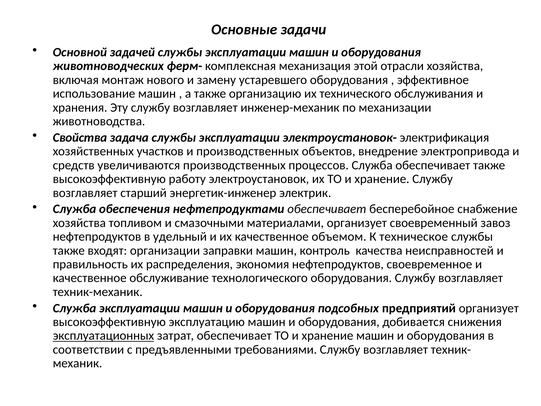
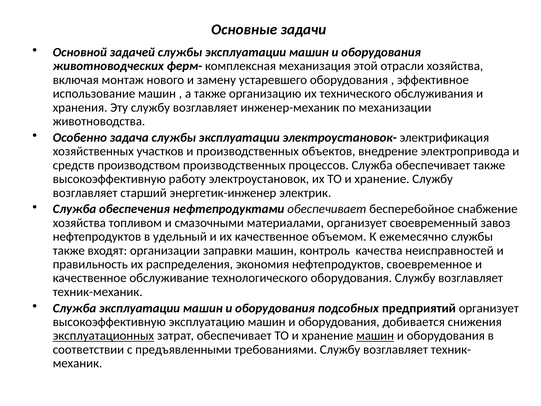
Свойства: Свойства -> Особенно
увеличиваются: увеличиваются -> производством
техническое: техническое -> ежемесячно
машин at (375, 336) underline: none -> present
